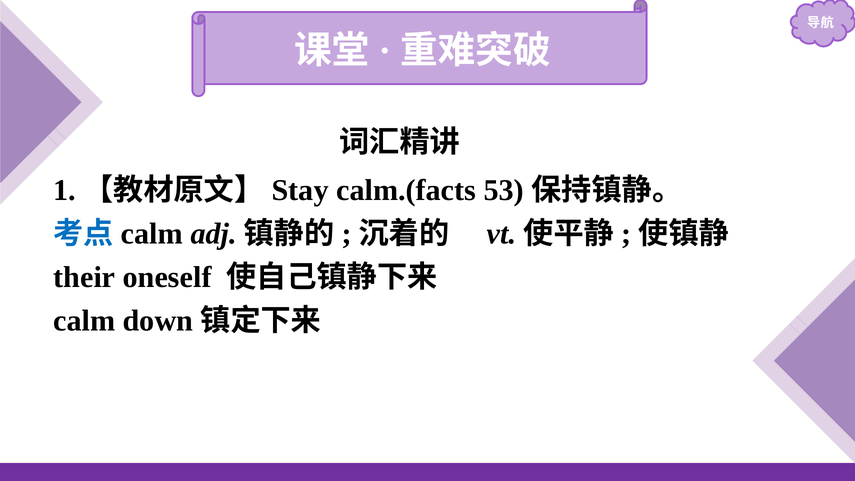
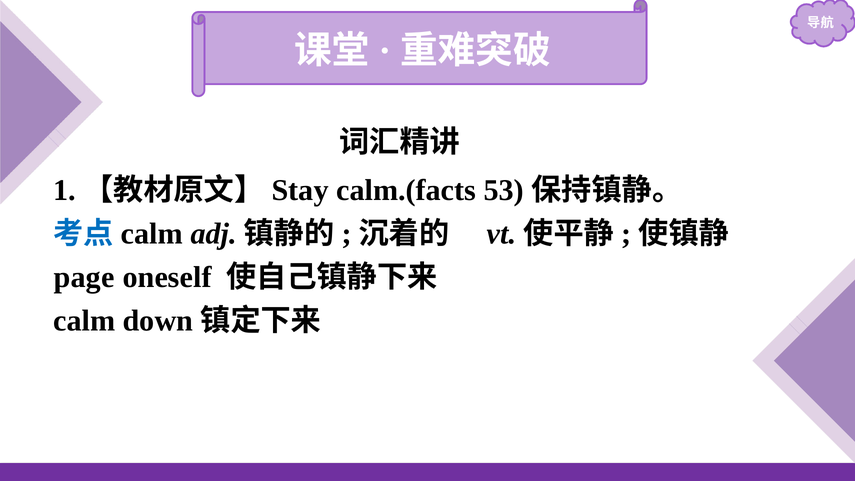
their: their -> page
